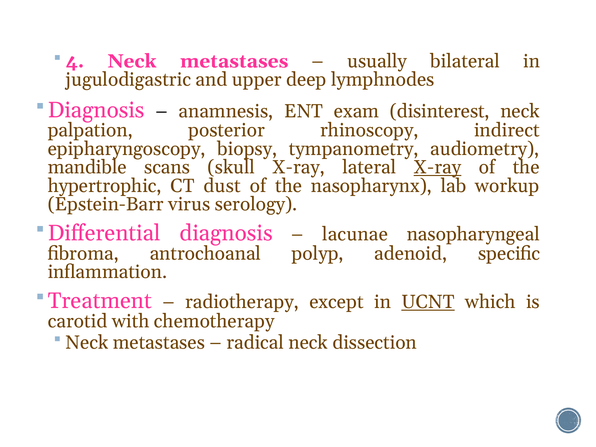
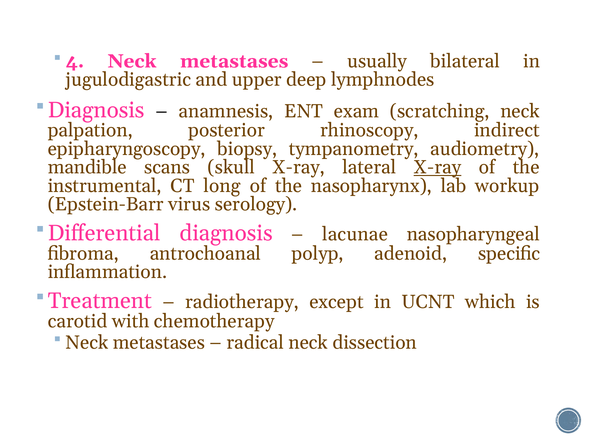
disinterest: disinterest -> scratching
hypertrophic: hypertrophic -> instrumental
dust: dust -> long
UCNT underline: present -> none
